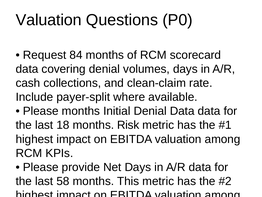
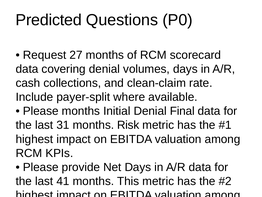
Valuation at (49, 20): Valuation -> Predicted
84: 84 -> 27
Denial Data: Data -> Final
18: 18 -> 31
58: 58 -> 41
